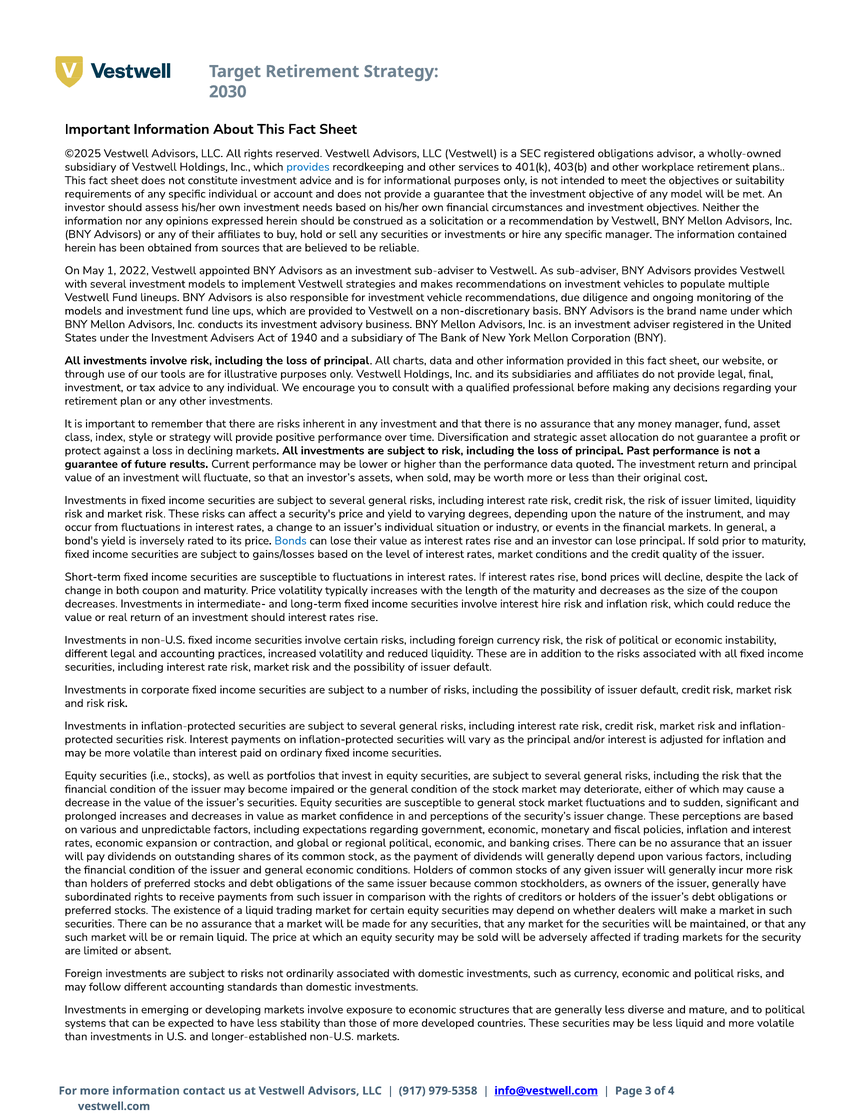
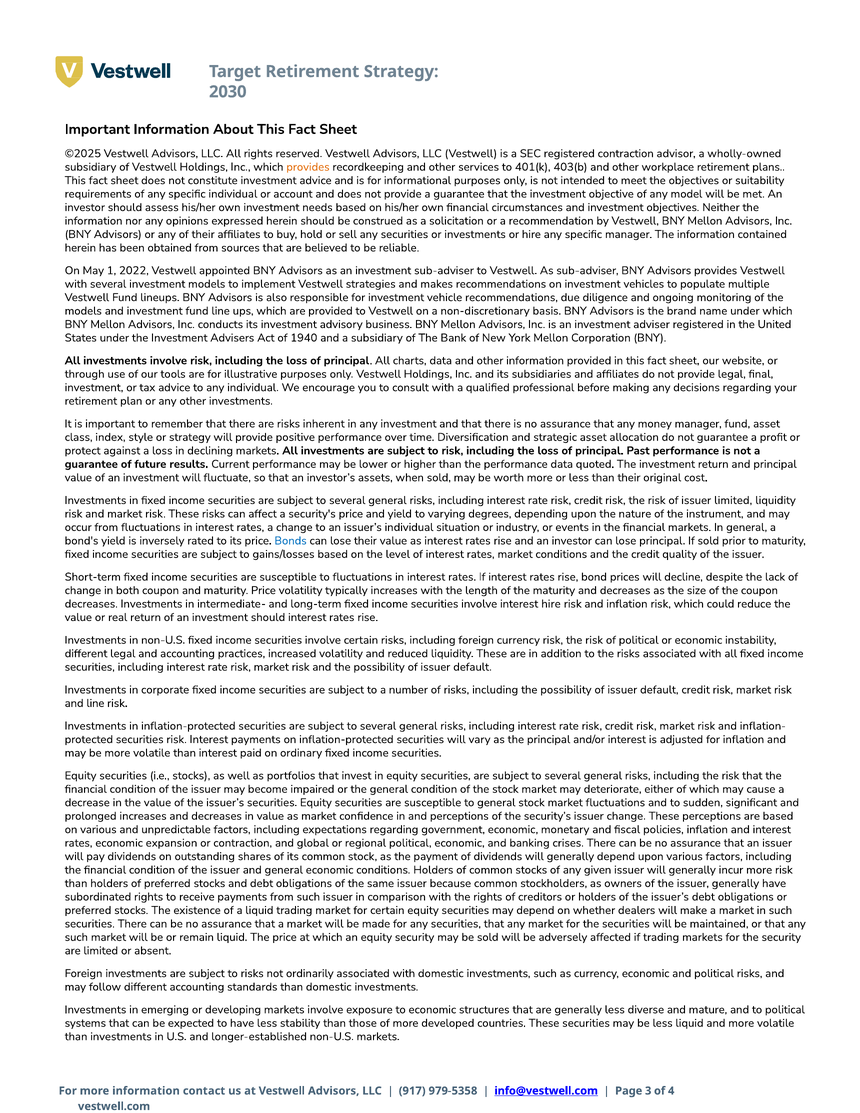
registered obligations: obligations -> contraction
provides at (308, 167) colour: blue -> orange
and risk: risk -> line
